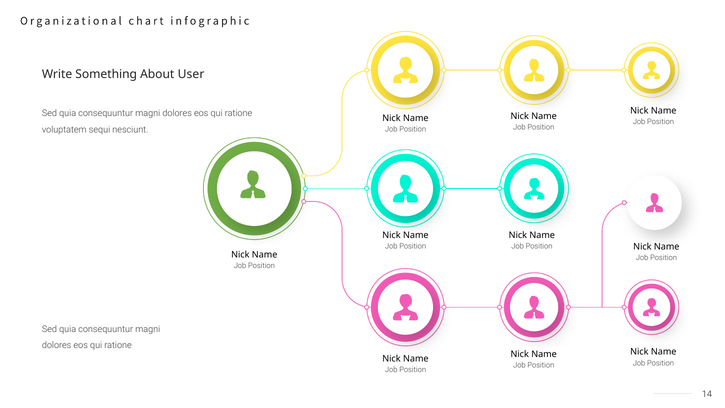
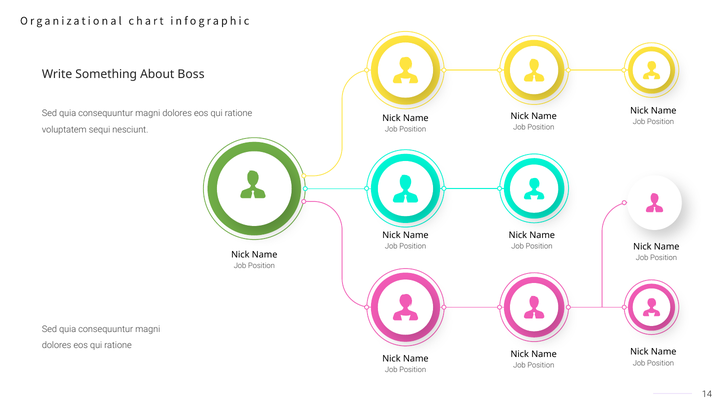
User: User -> Boss
